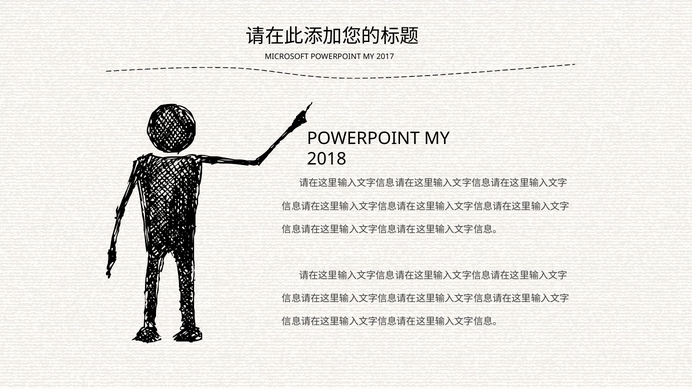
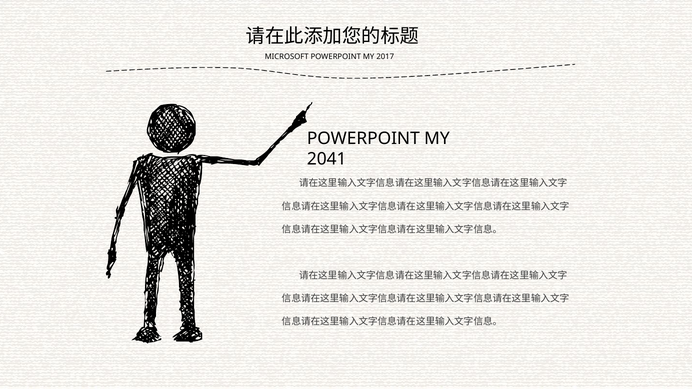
2018: 2018 -> 2041
